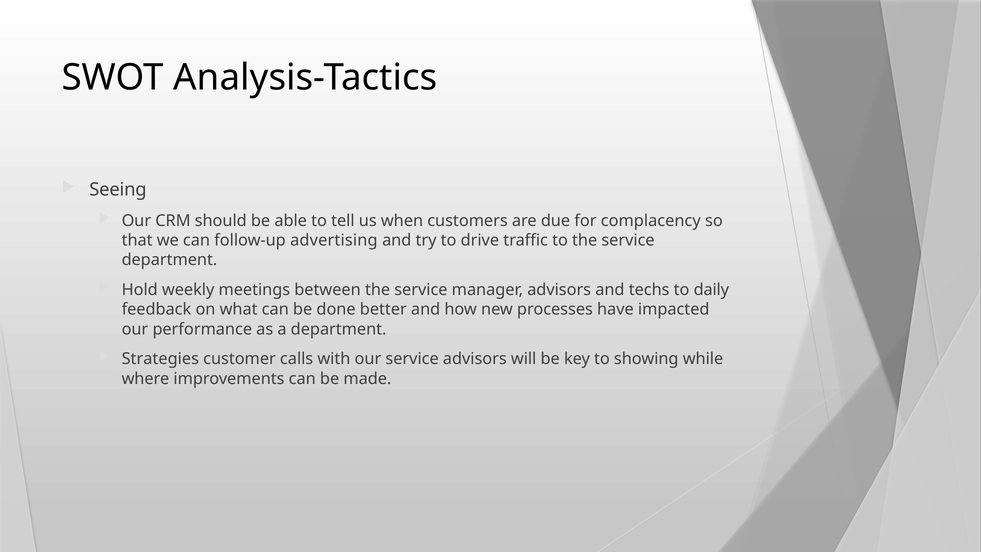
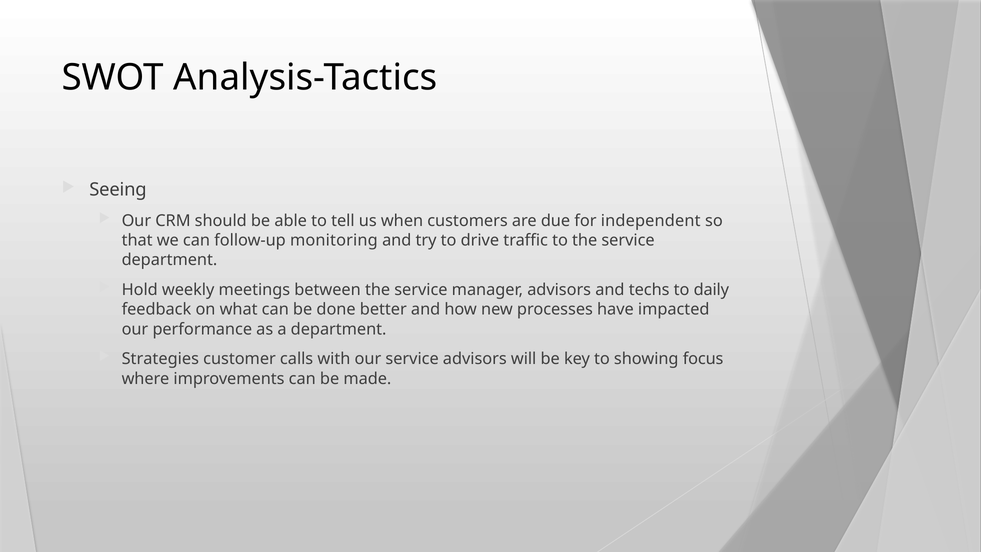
complacency: complacency -> independent
advertising: advertising -> monitoring
while: while -> focus
